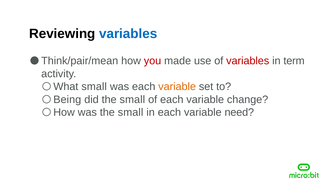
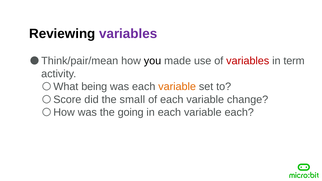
variables at (128, 34) colour: blue -> purple
you colour: red -> black
What small: small -> being
Being: Being -> Score
was the small: small -> going
variable need: need -> each
